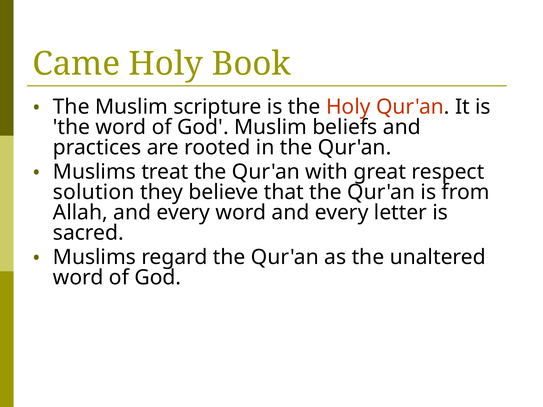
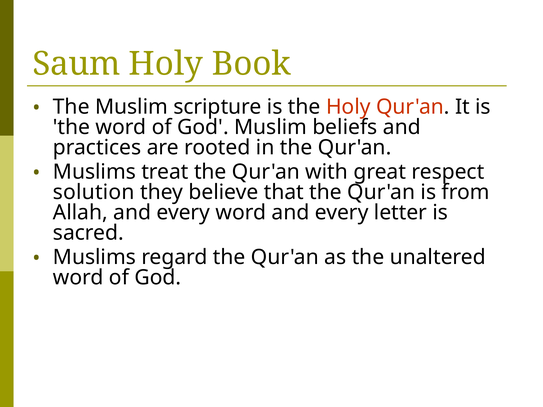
Came: Came -> Saum
